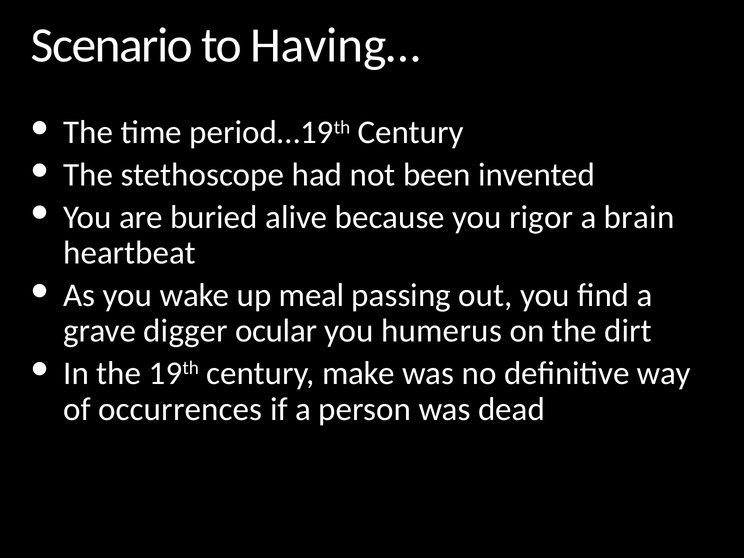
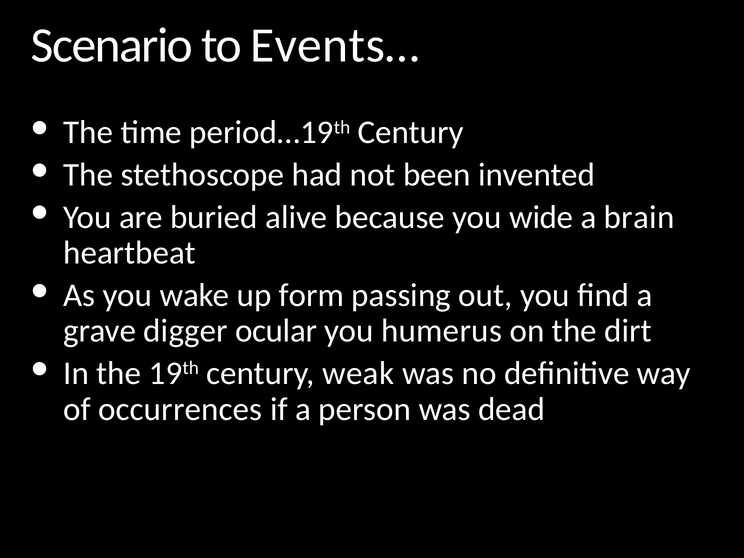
Having…: Having… -> Events…
rigor: rigor -> wide
meal: meal -> form
make: make -> weak
